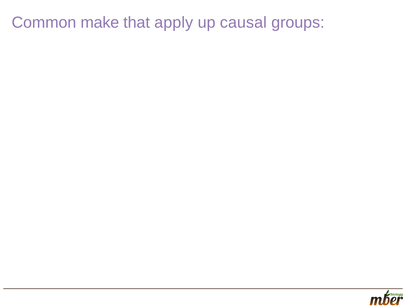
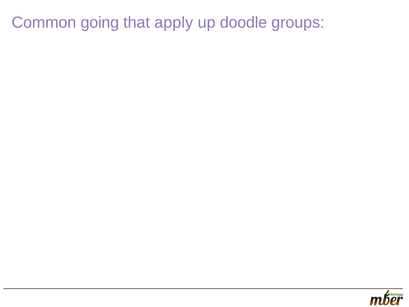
make: make -> going
causal: causal -> doodle
